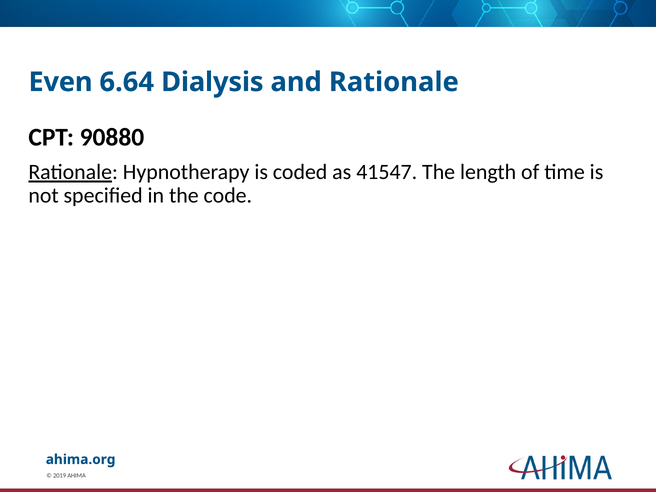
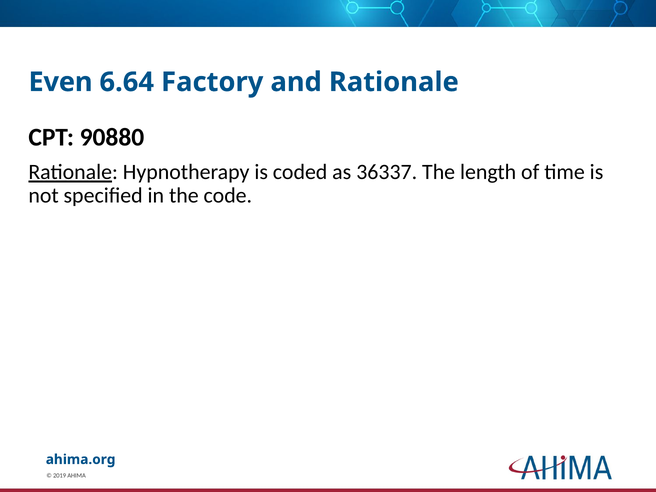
Dialysis: Dialysis -> Factory
41547: 41547 -> 36337
